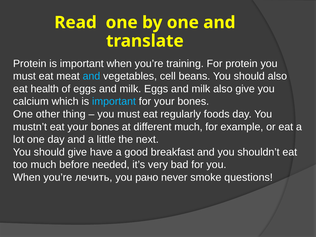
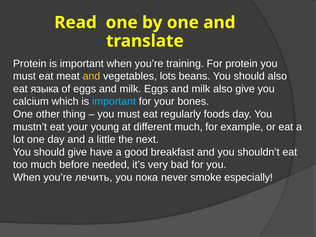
and at (91, 76) colour: light blue -> yellow
cell: cell -> lots
health: health -> языка
eat your bones: bones -> young
рано: рано -> пока
questions: questions -> especially
